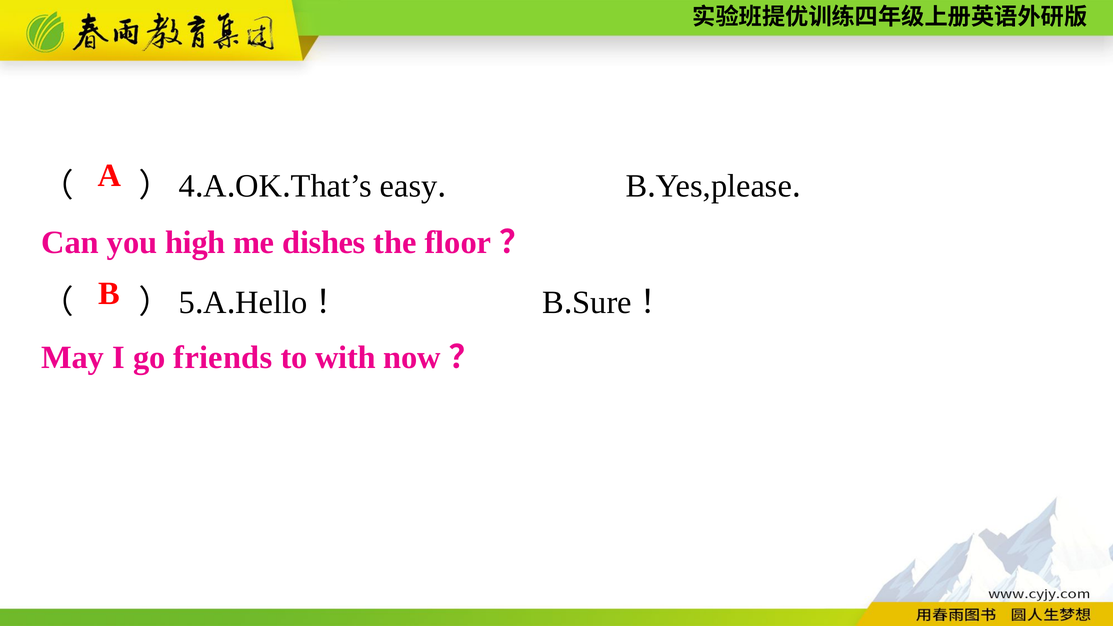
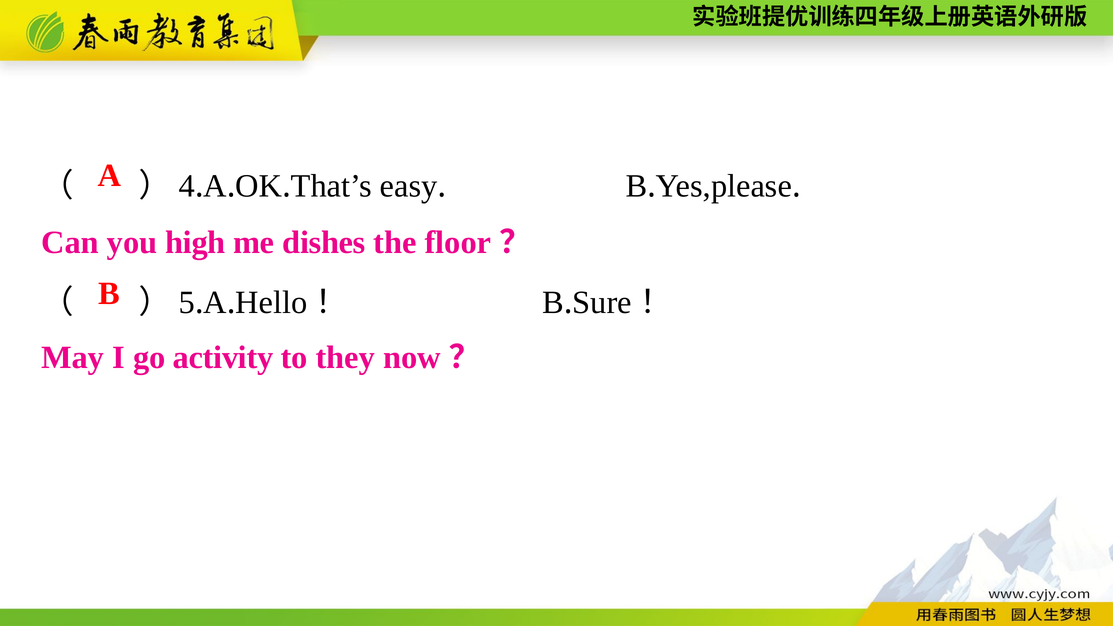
friends: friends -> activity
with: with -> they
